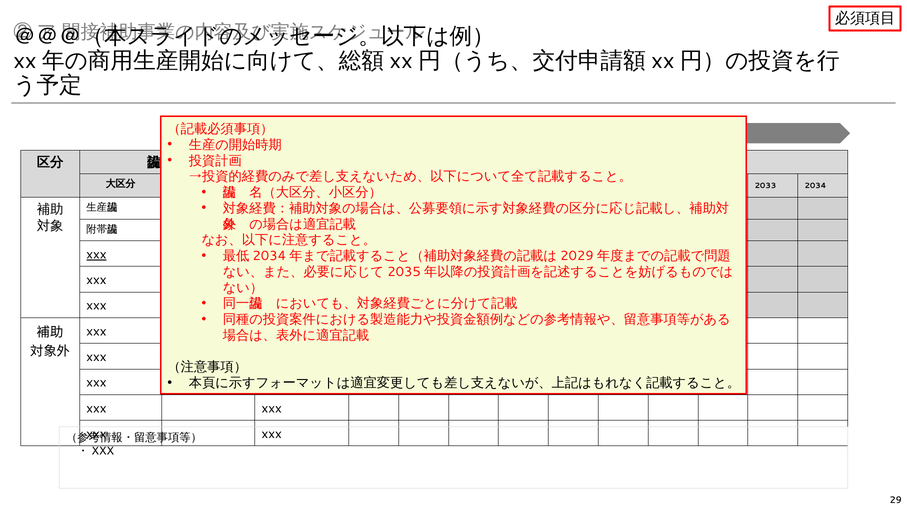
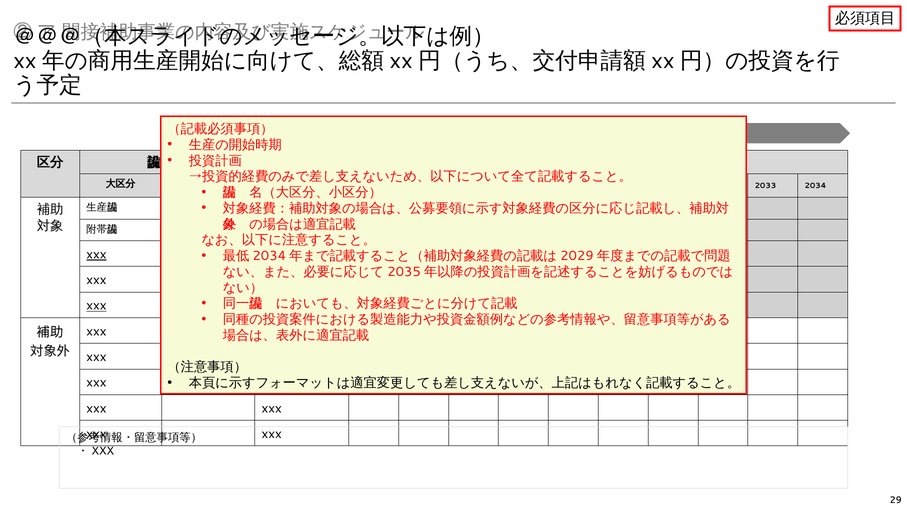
xxx at (96, 306) underline: none -> present
